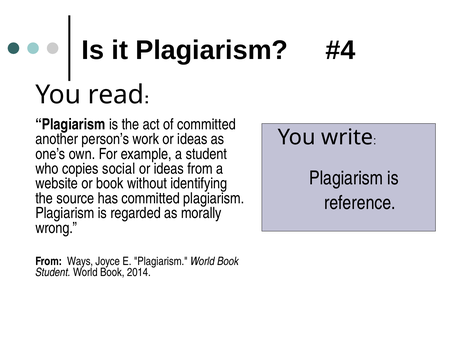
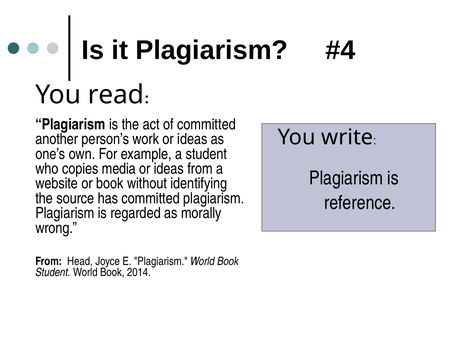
social: social -> media
Ways: Ways -> Head
